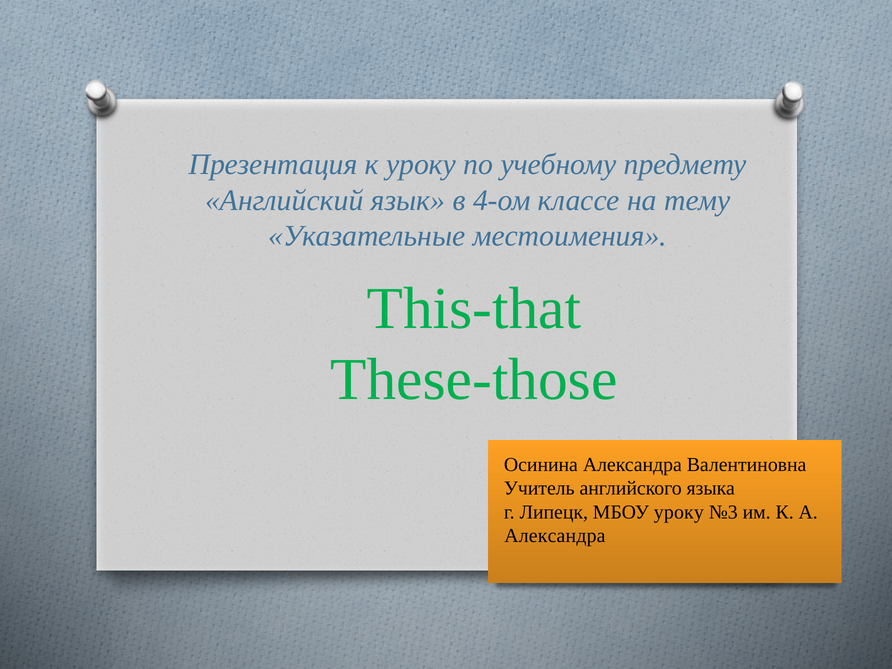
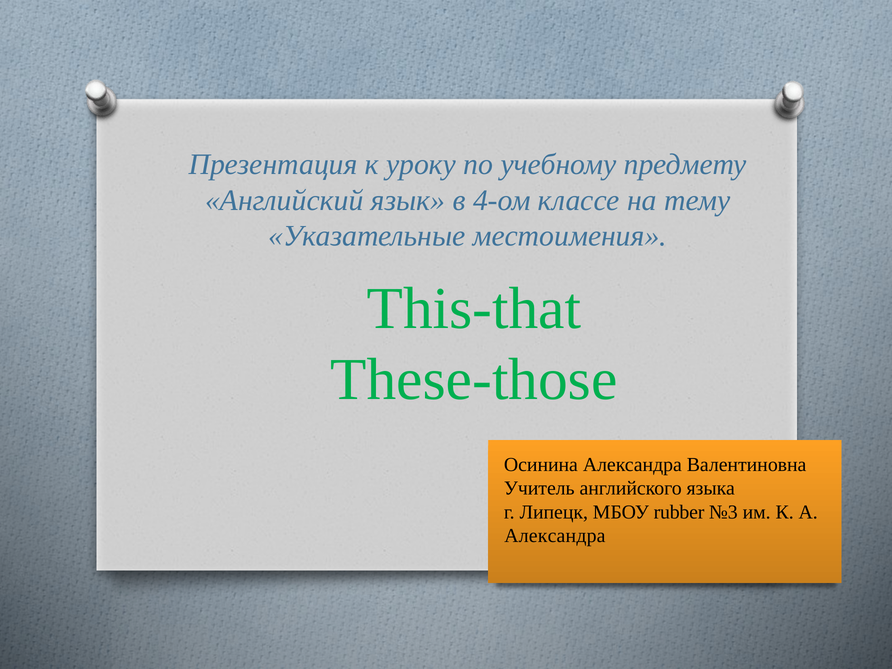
МБОУ уроку: уроку -> rubber
